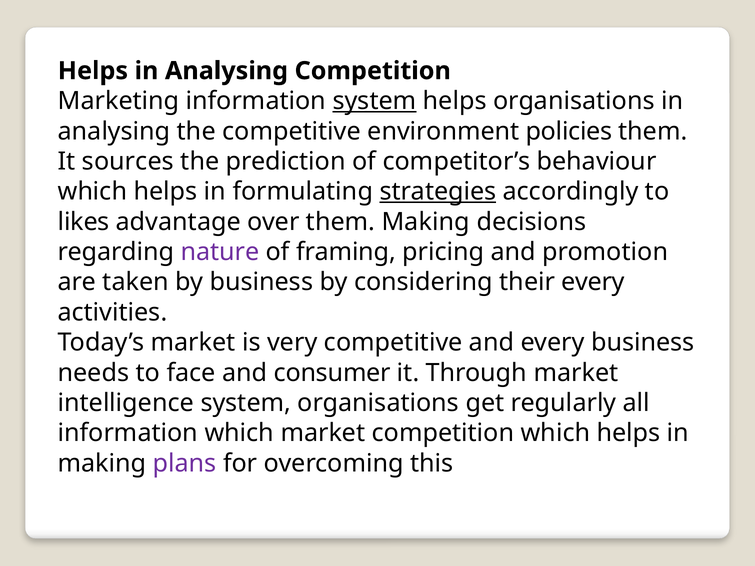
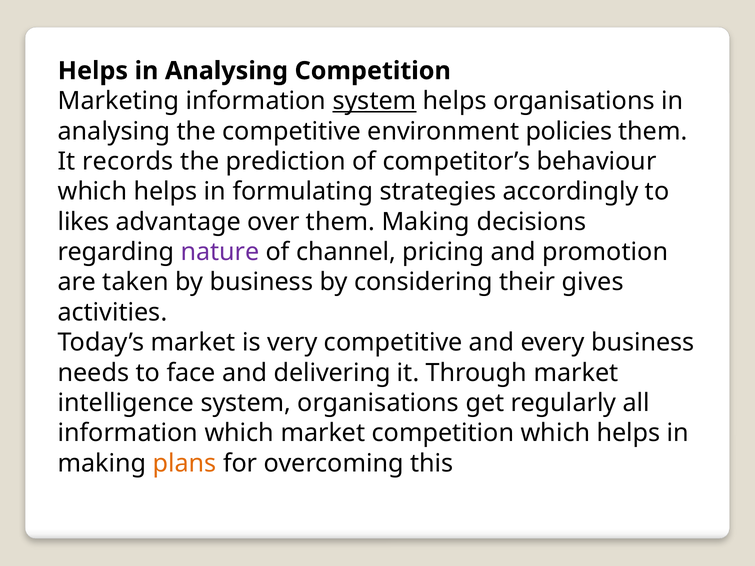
sources: sources -> records
strategies underline: present -> none
framing: framing -> channel
their every: every -> gives
consumer: consumer -> delivering
plans colour: purple -> orange
